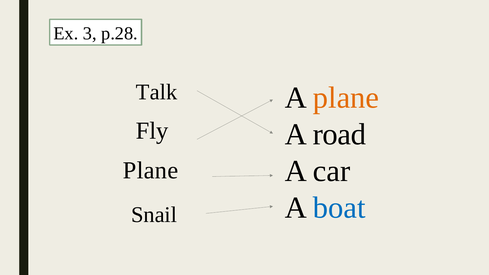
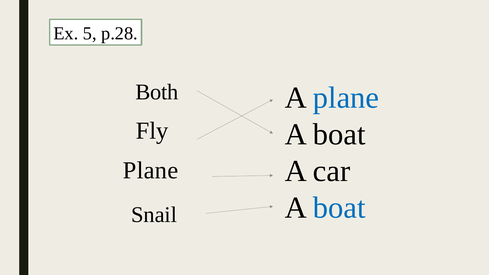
3: 3 -> 5
Talk: Talk -> Both
plane at (346, 98) colour: orange -> blue
road at (339, 134): road -> boat
